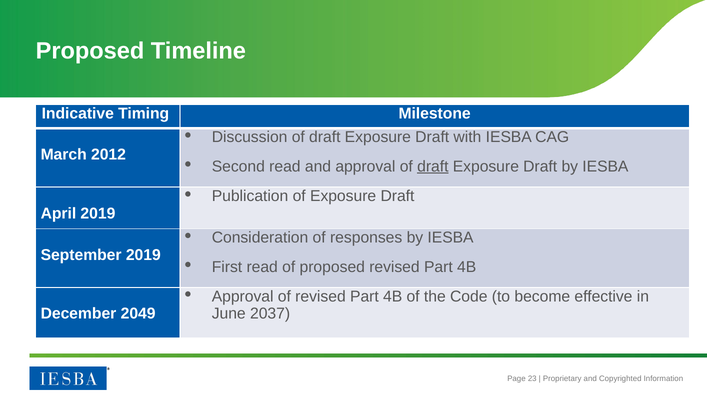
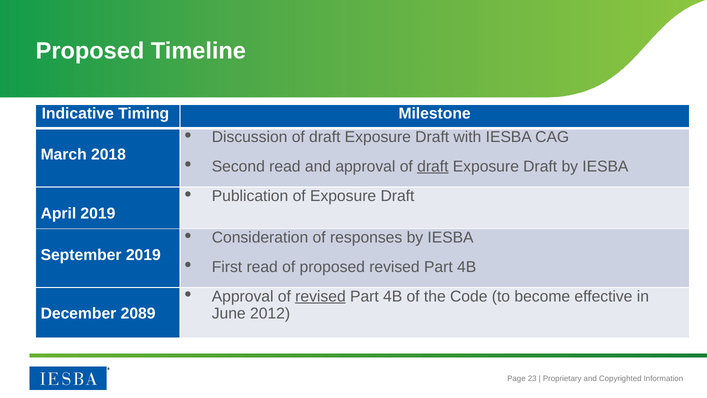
2012: 2012 -> 2018
revised at (320, 296) underline: none -> present
2049: 2049 -> 2089
2037: 2037 -> 2012
